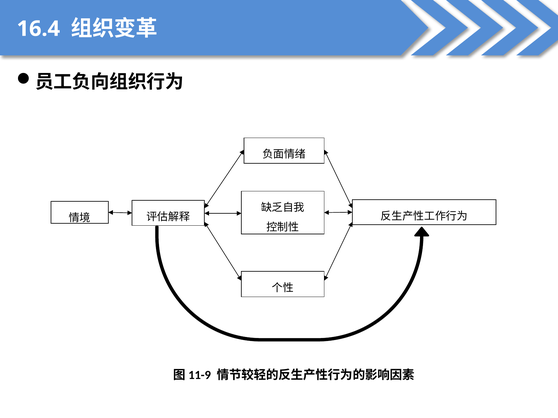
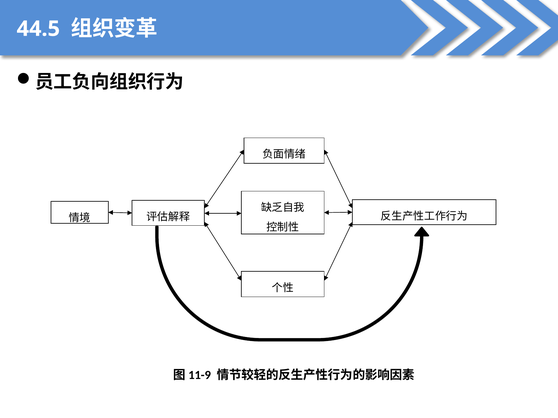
16.4: 16.4 -> 44.5
